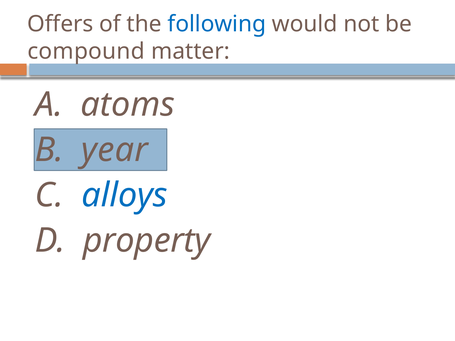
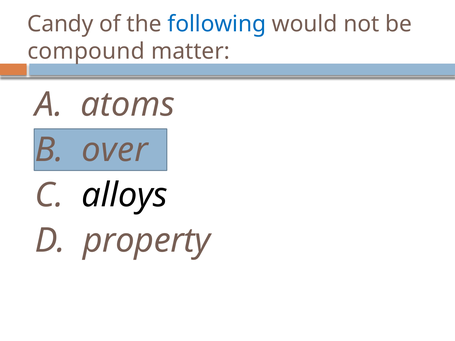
Offers: Offers -> Candy
year: year -> over
alloys colour: blue -> black
